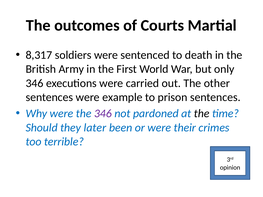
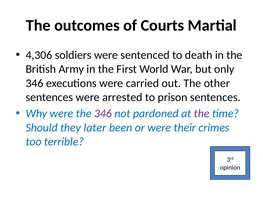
8,317: 8,317 -> 4,306
example: example -> arrested
the at (202, 114) colour: black -> purple
